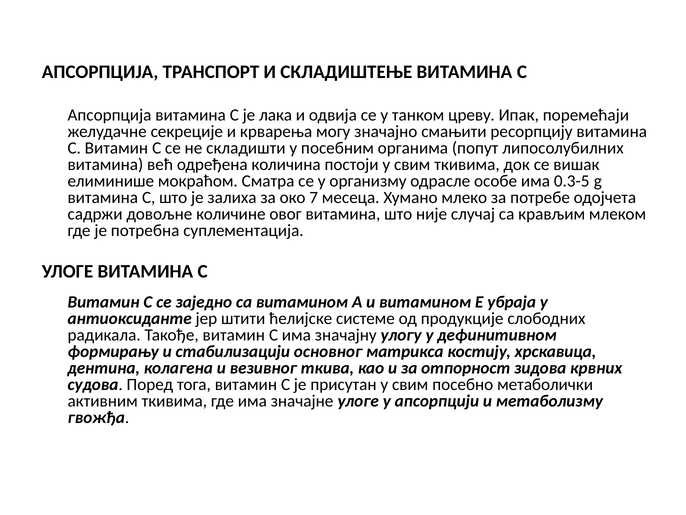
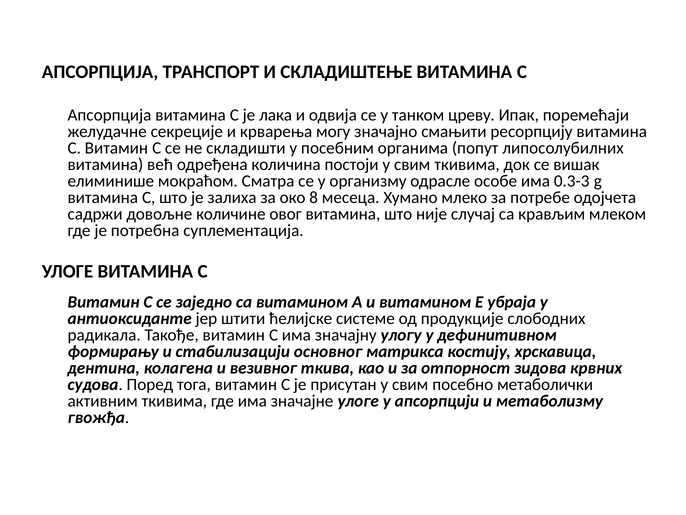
0.3-5: 0.3-5 -> 0.3-3
7: 7 -> 8
